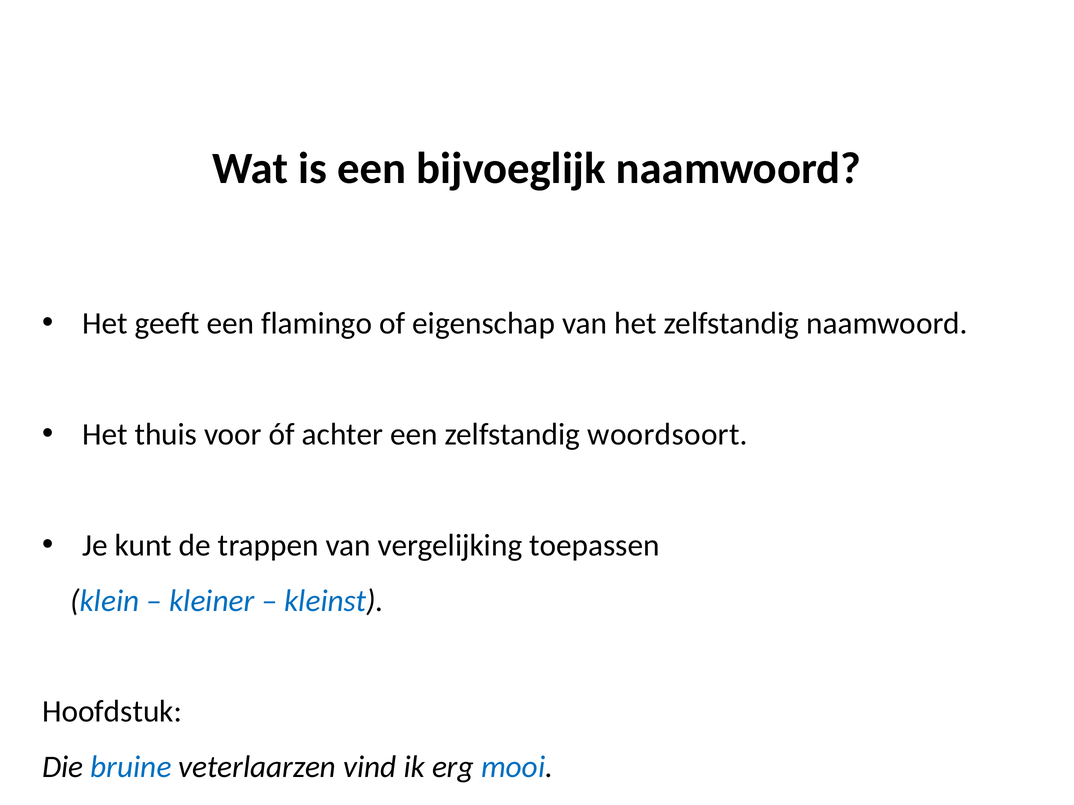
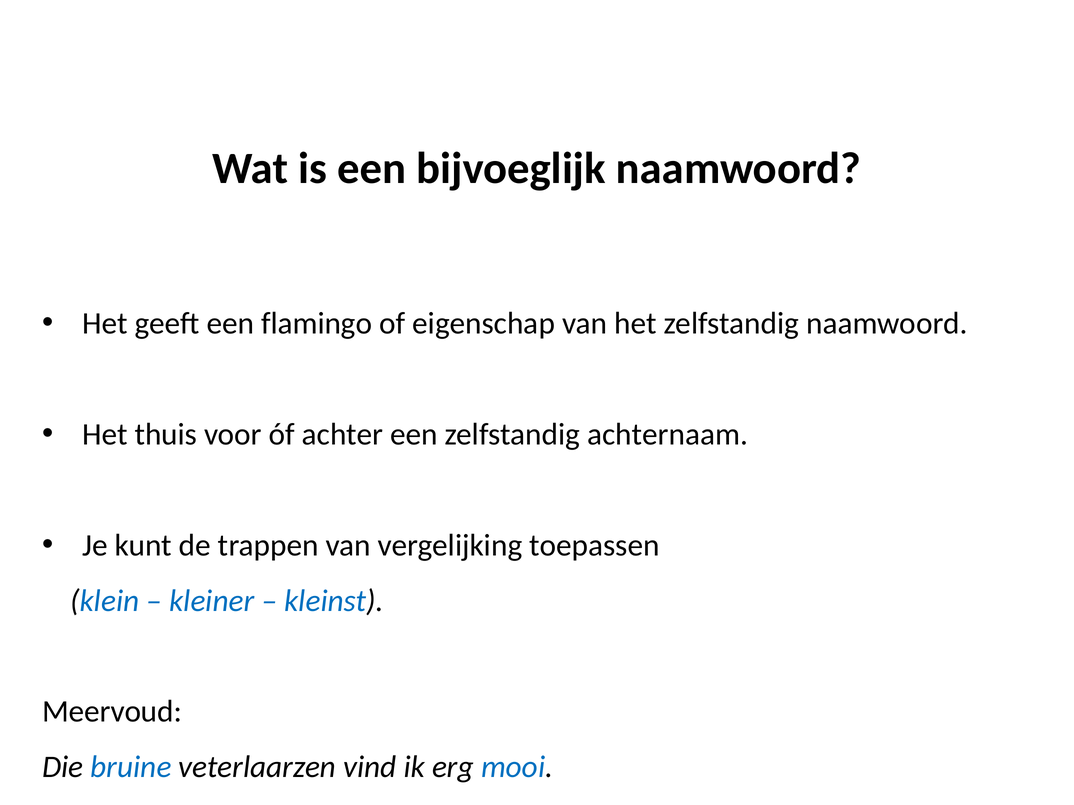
woordsoort: woordsoort -> achternaam
Hoofdstuk: Hoofdstuk -> Meervoud
